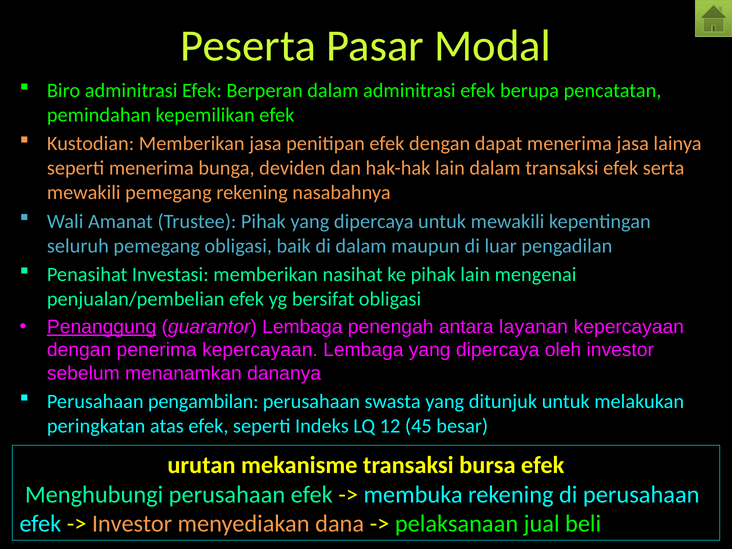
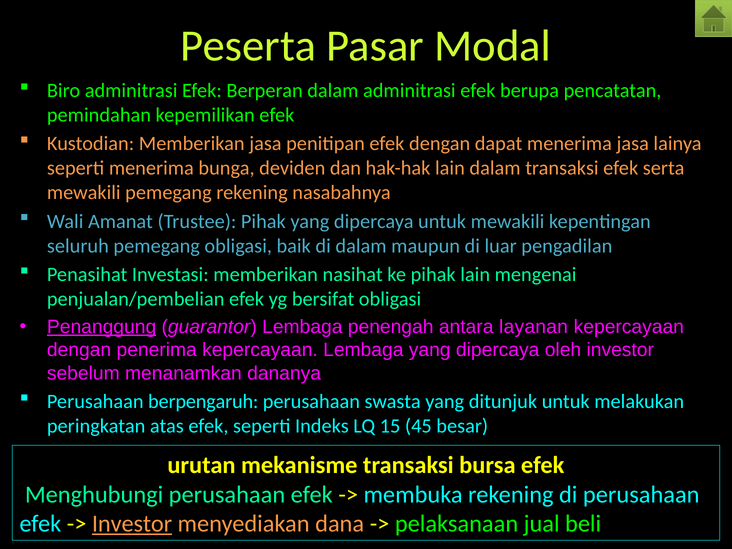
pengambilan: pengambilan -> berpengaruh
12: 12 -> 15
Investor at (132, 524) underline: none -> present
